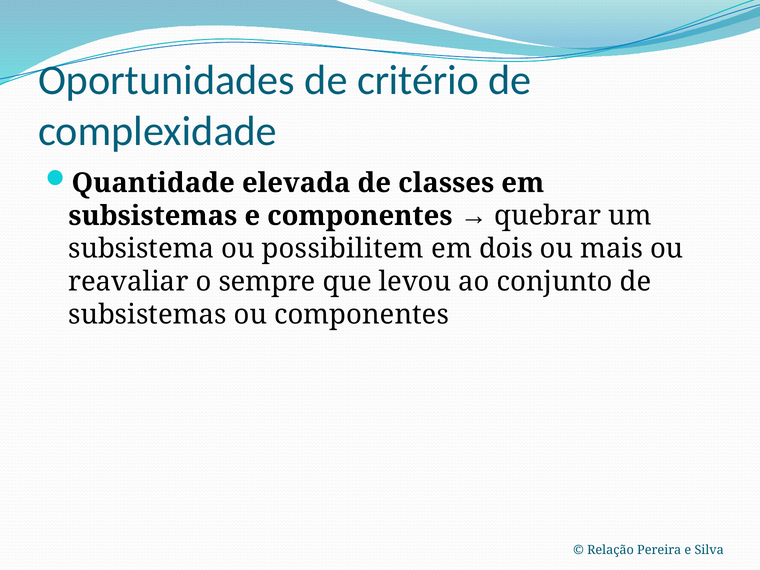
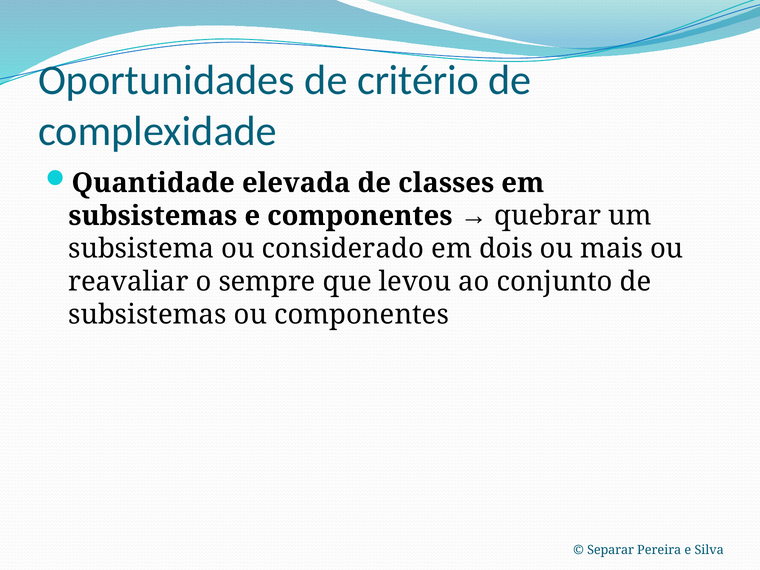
possibilitem: possibilitem -> considerado
Relação: Relação -> Separar
